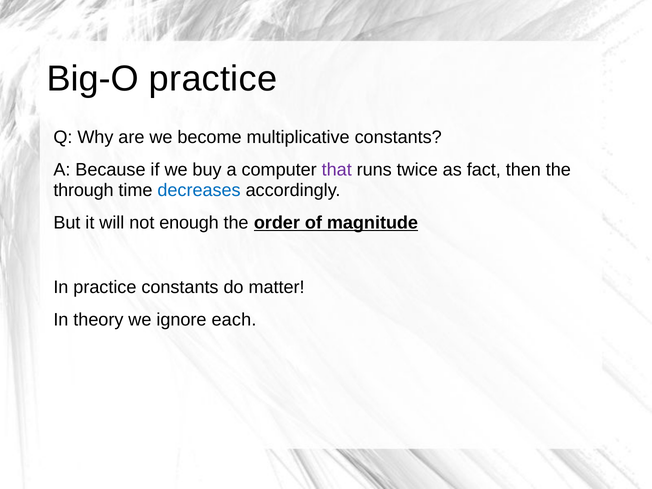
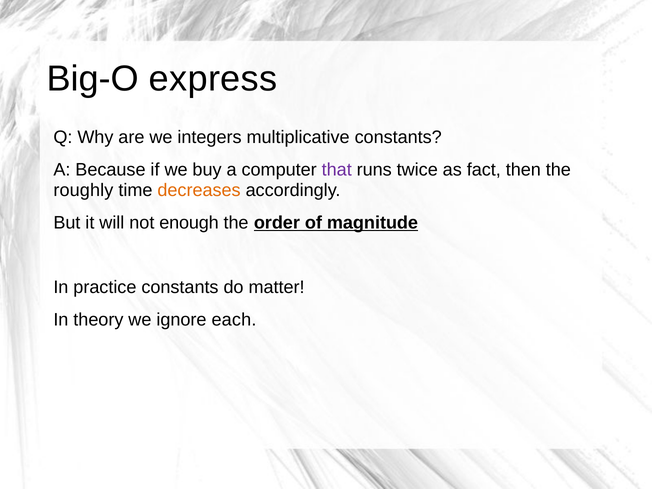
Big-O practice: practice -> express
become: become -> integers
through: through -> roughly
decreases colour: blue -> orange
